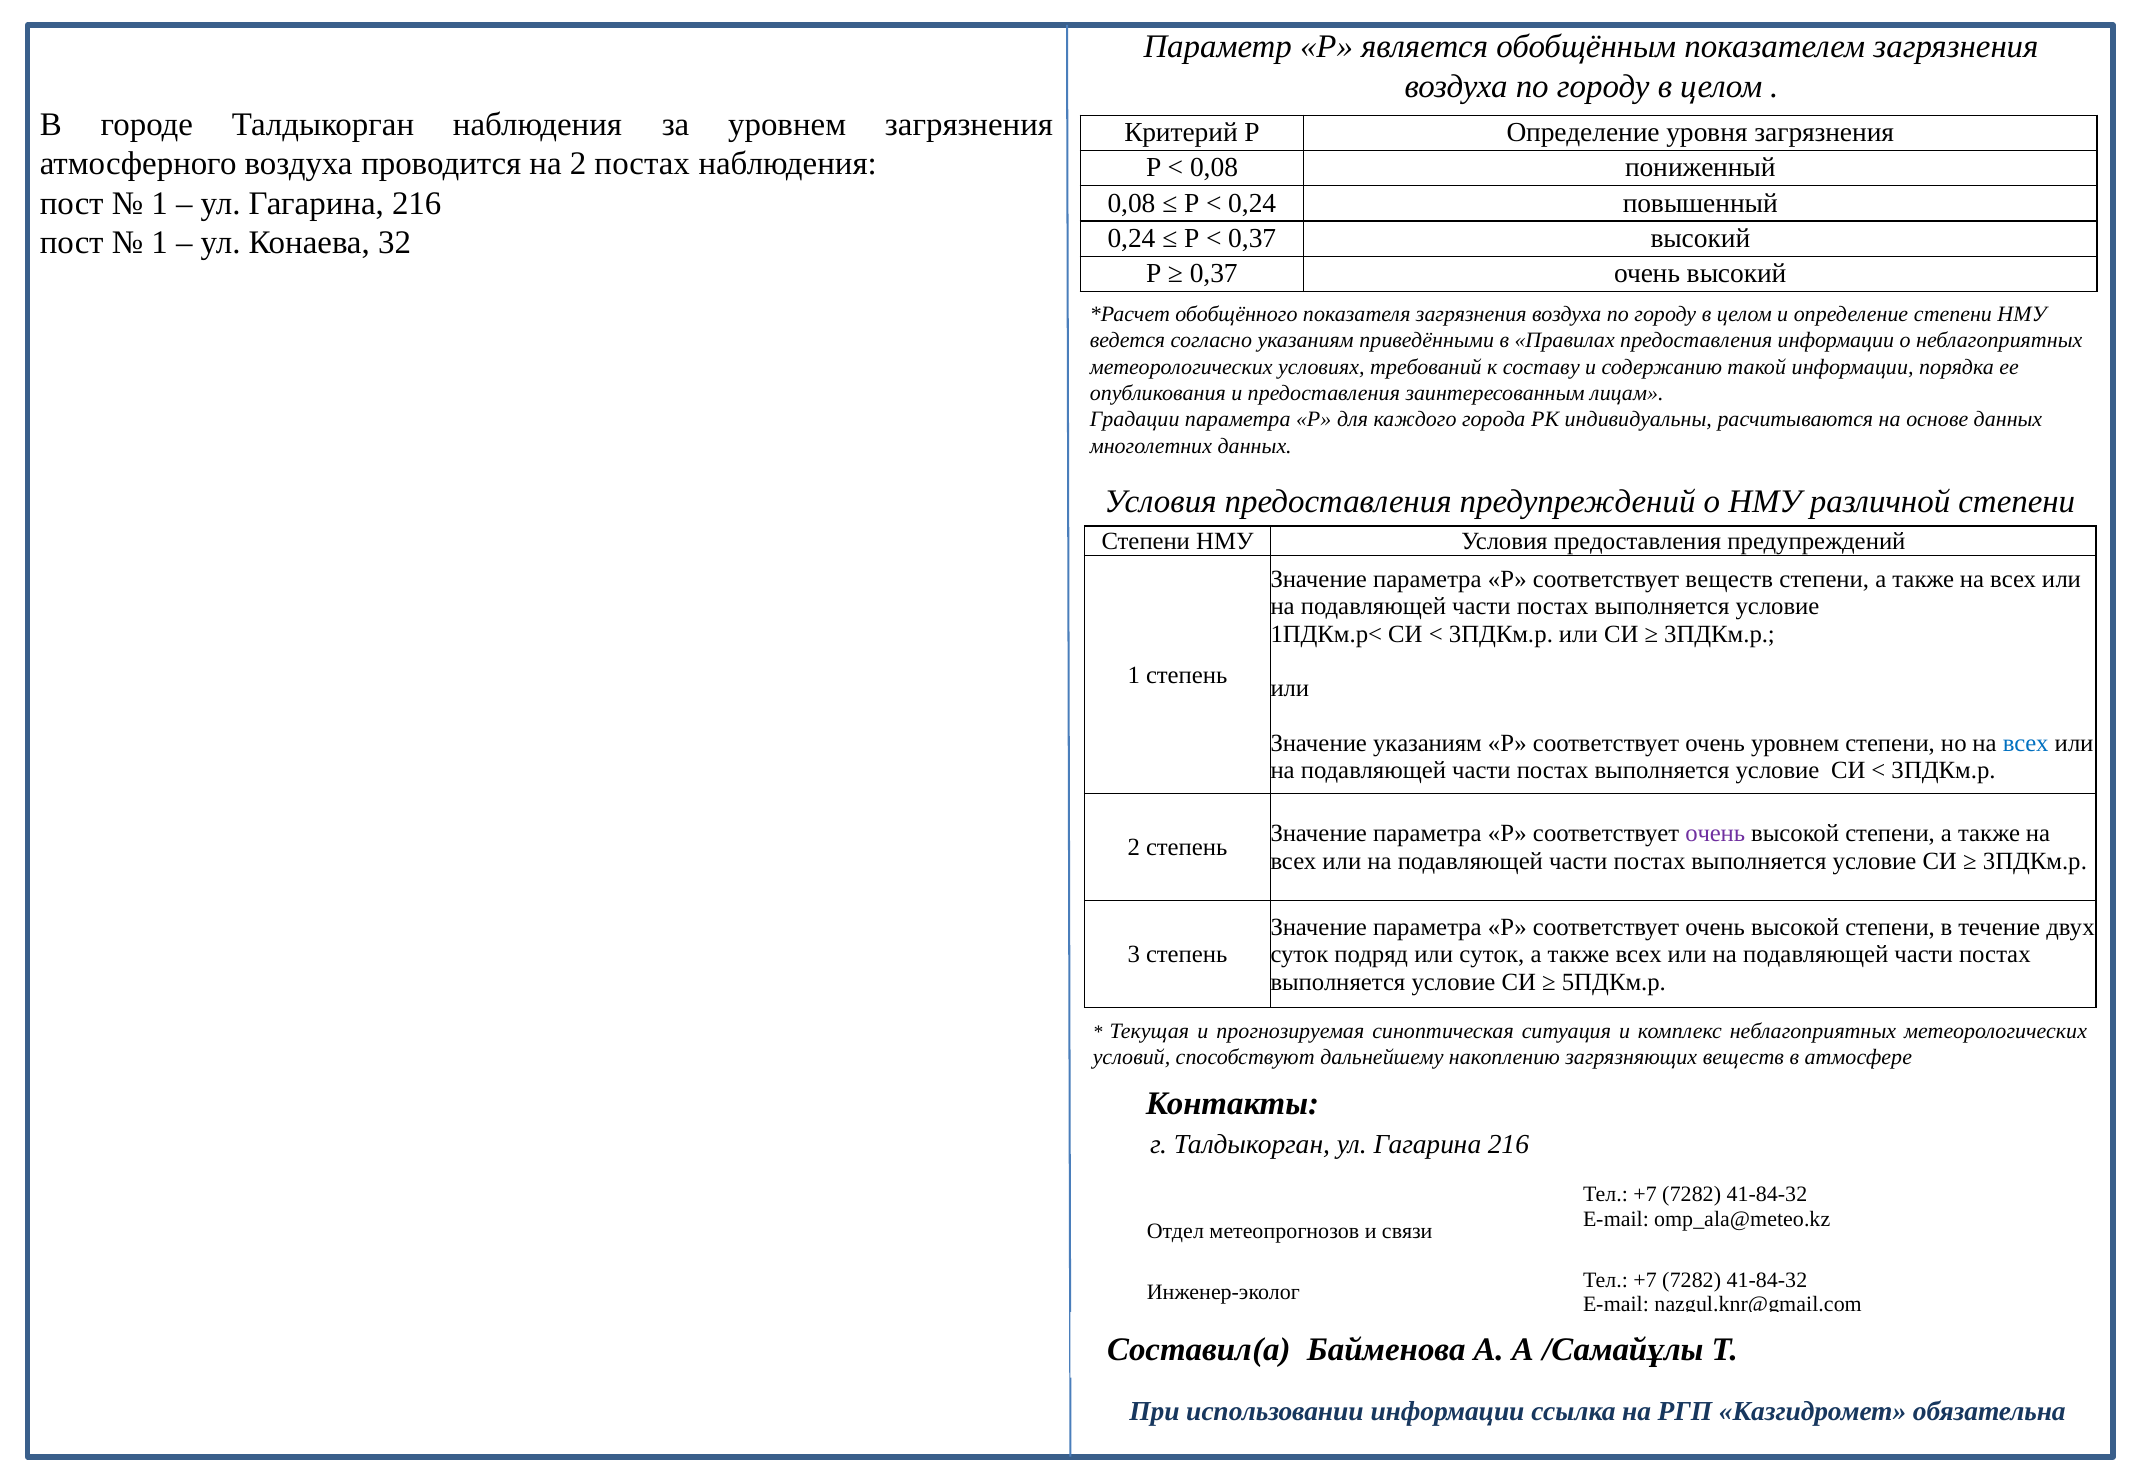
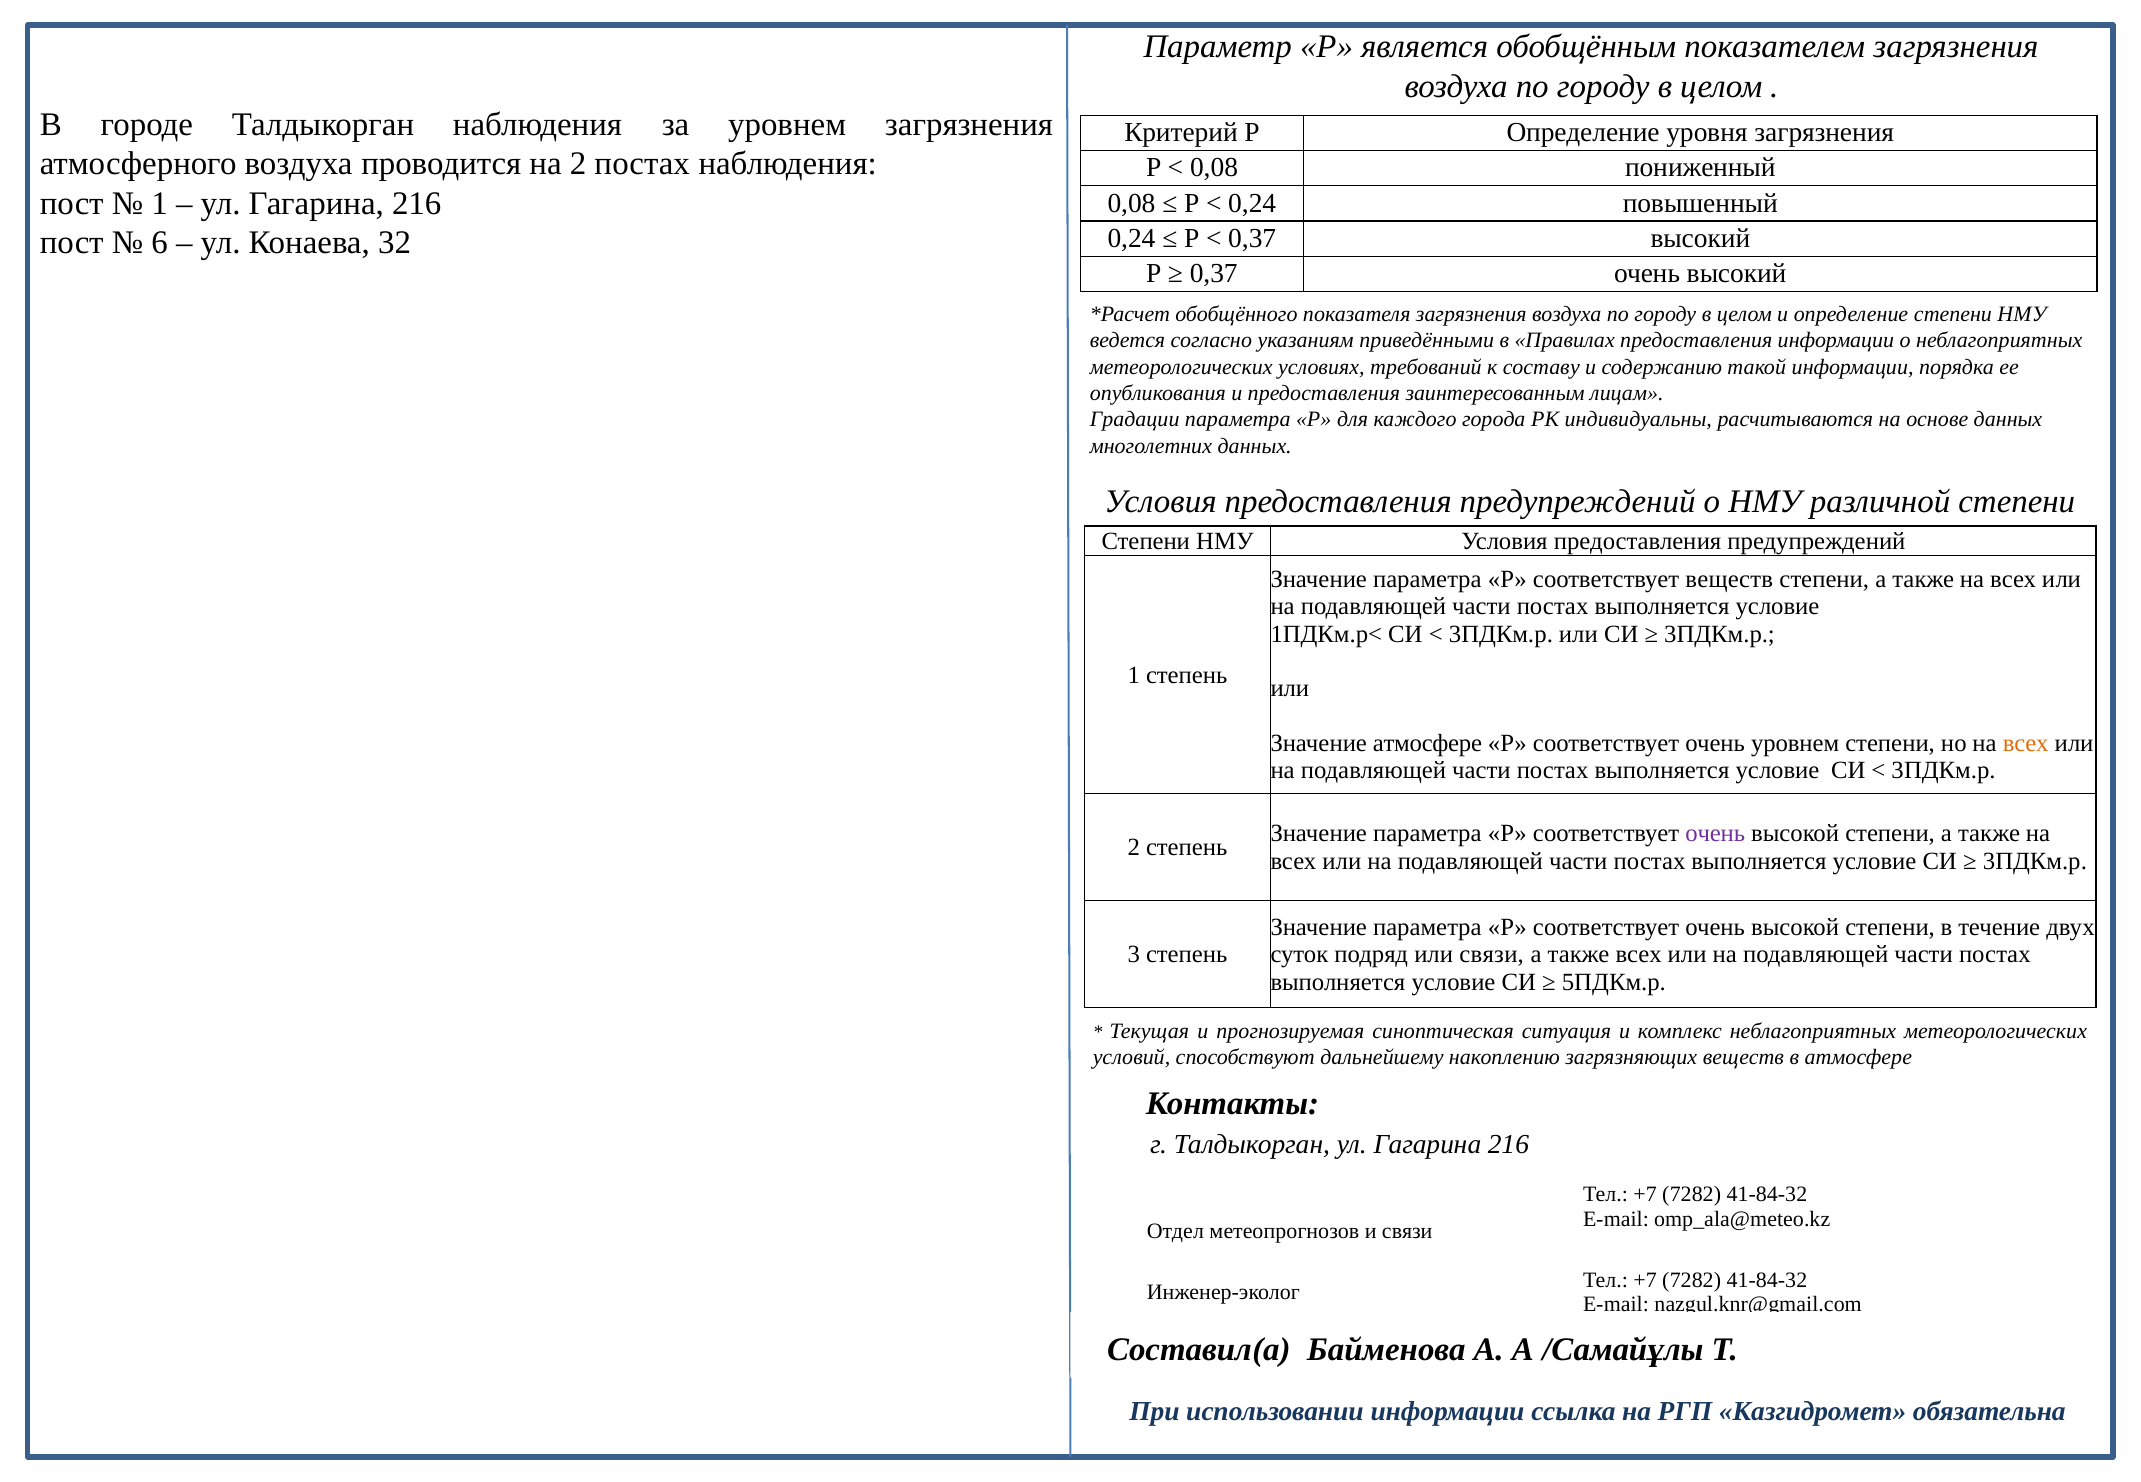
1 at (160, 243): 1 -> 6
Значение указаниям: указаниям -> атмосфере
всех at (2026, 744) colour: blue -> orange
или суток: суток -> связи
